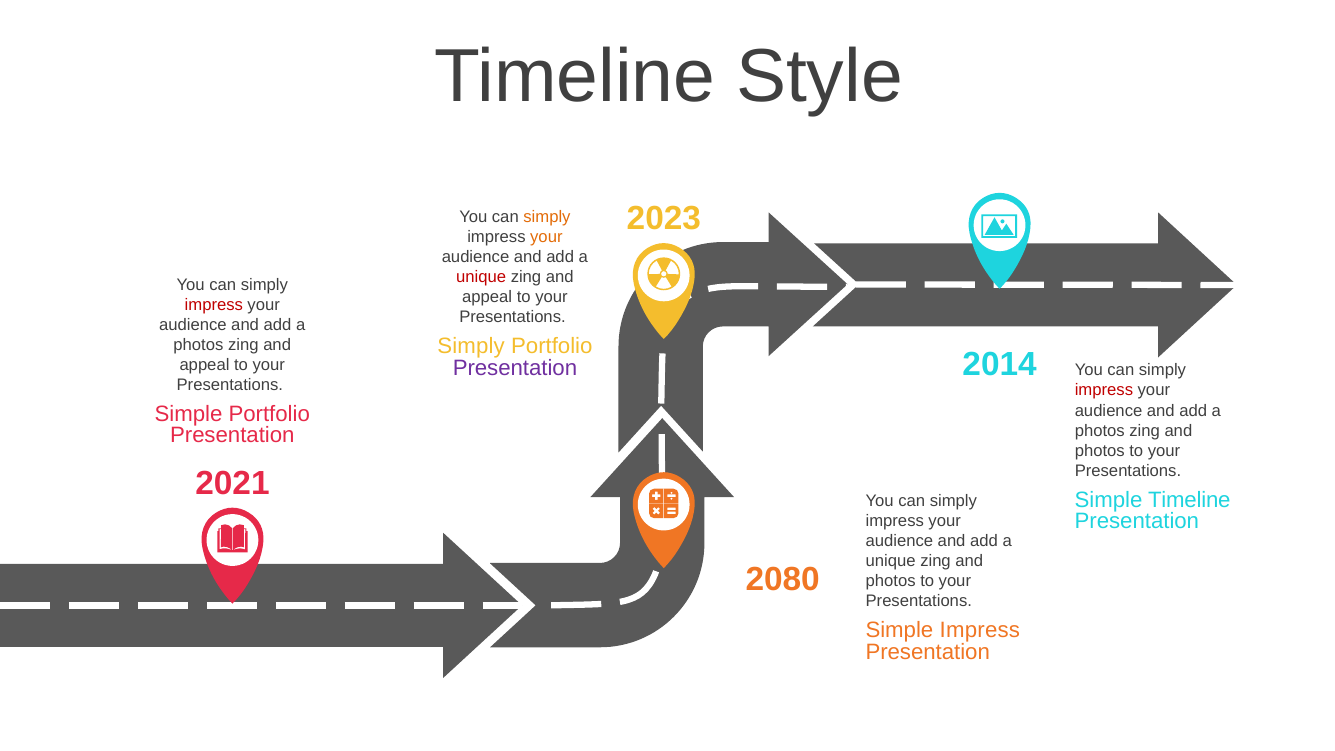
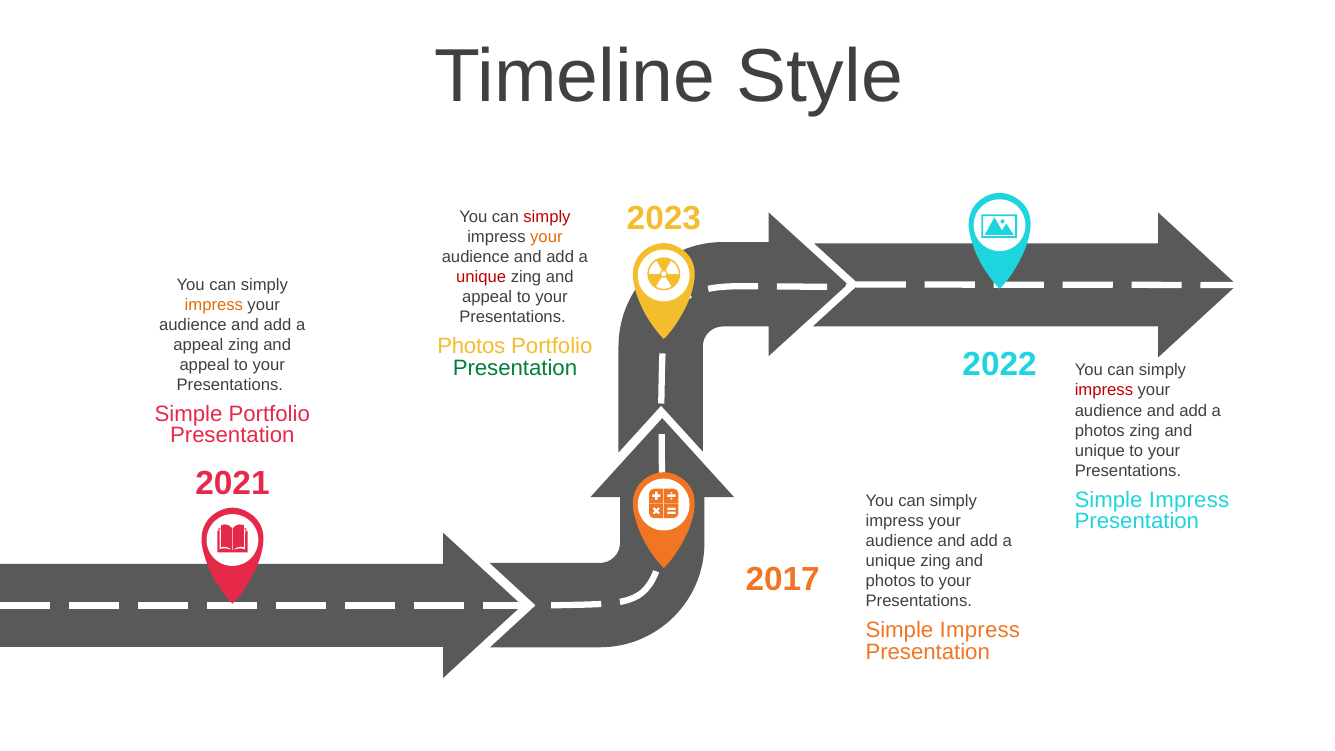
simply at (547, 217) colour: orange -> red
impress at (214, 305) colour: red -> orange
Simply at (471, 346): Simply -> Photos
photos at (198, 345): photos -> appeal
2014: 2014 -> 2022
Presentation at (515, 368) colour: purple -> green
photos at (1100, 451): photos -> unique
Timeline at (1189, 500): Timeline -> Impress
2080: 2080 -> 2017
